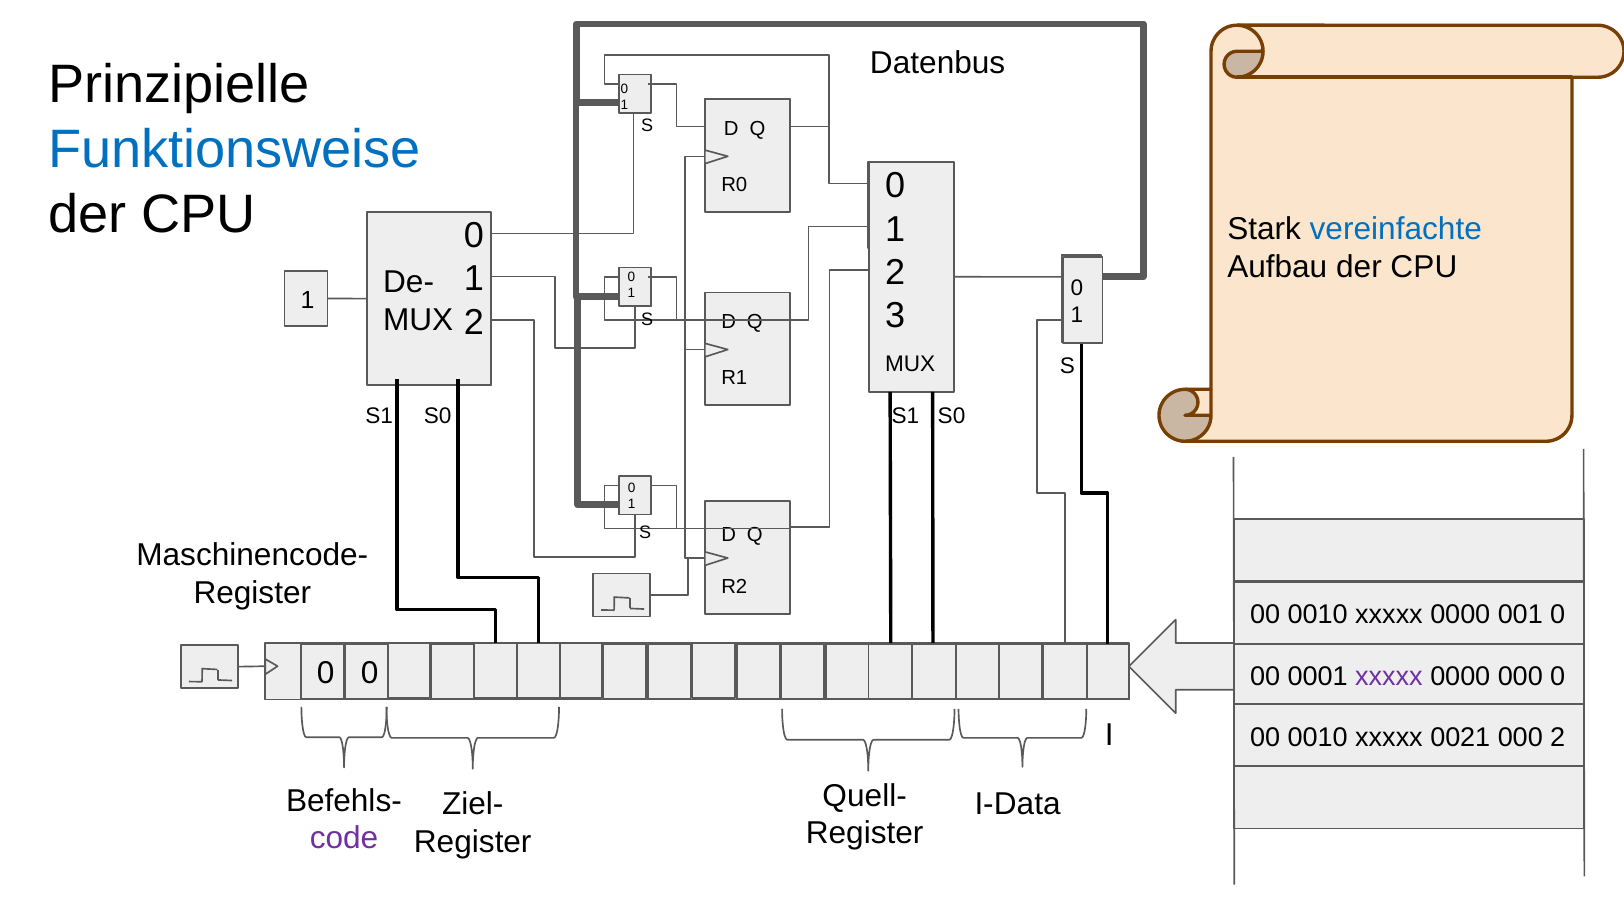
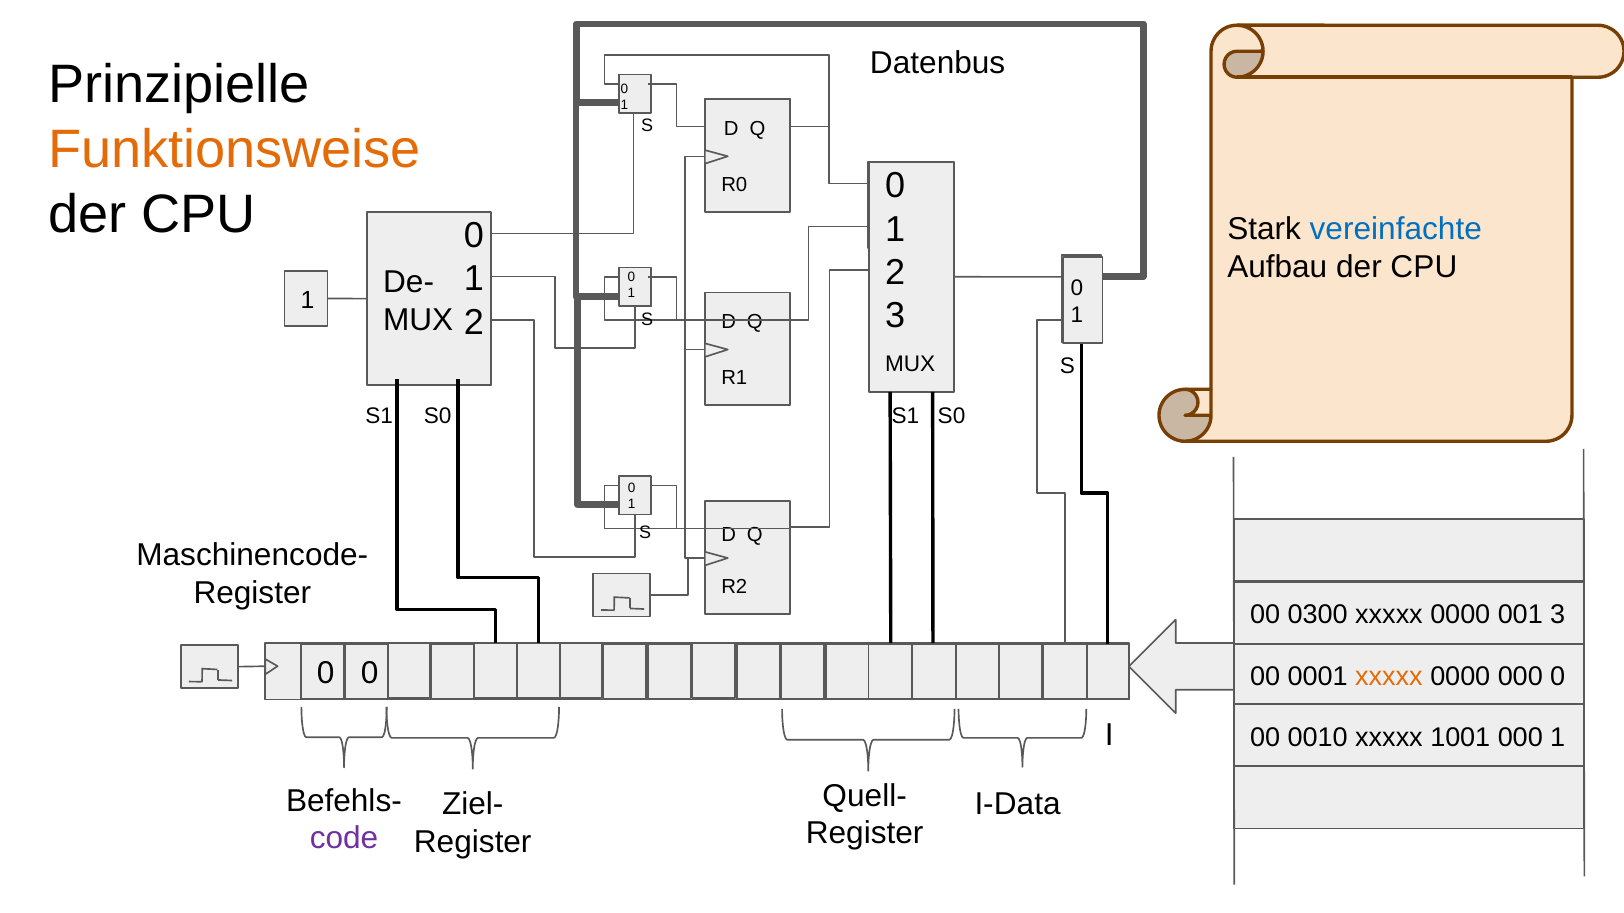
Funktionsweise colour: blue -> orange
0010 at (1318, 615): 0010 -> 0300
001 0: 0 -> 3
xxxxx at (1389, 677) colour: purple -> orange
0021: 0021 -> 1001
000 2: 2 -> 1
